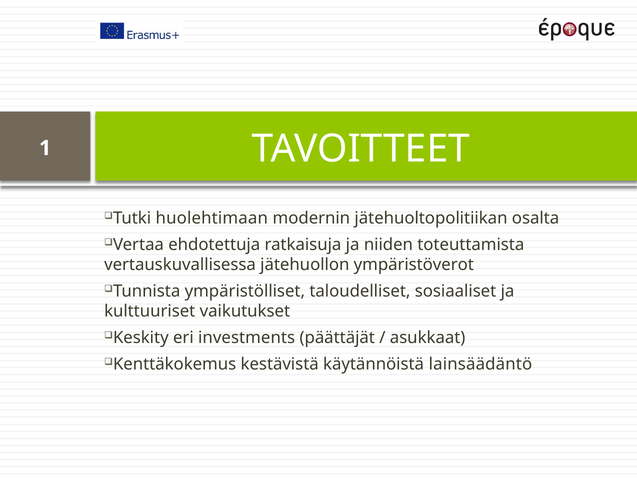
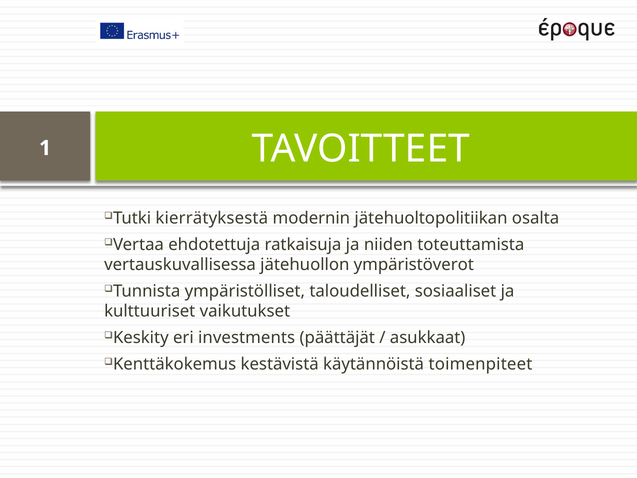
huolehtimaan: huolehtimaan -> kierrätyksestä
lainsäädäntö: lainsäädäntö -> toimenpiteet
